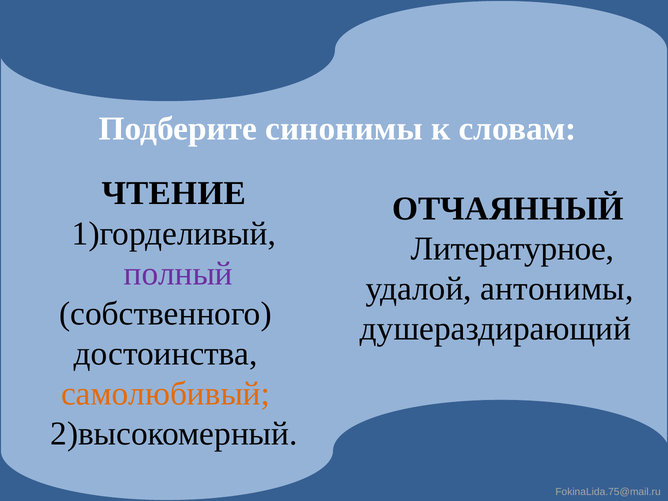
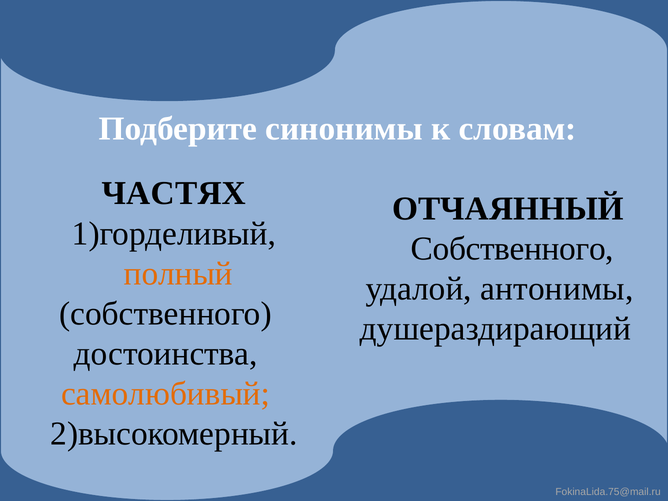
ЧТЕНИЕ: ЧТЕНИЕ -> ЧАСТЯХ
Литературное at (512, 249): Литературное -> Собственного
полный colour: purple -> orange
